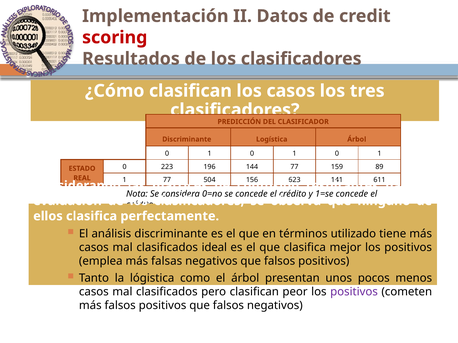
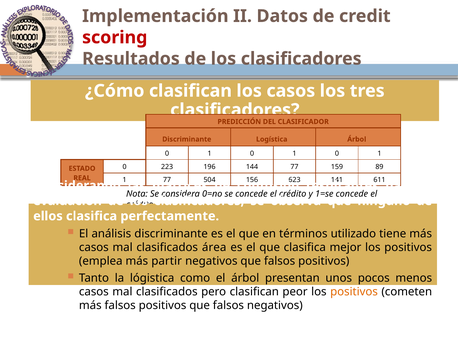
ideal: ideal -> área
falsas: falsas -> partir
positivos at (354, 292) colour: purple -> orange
